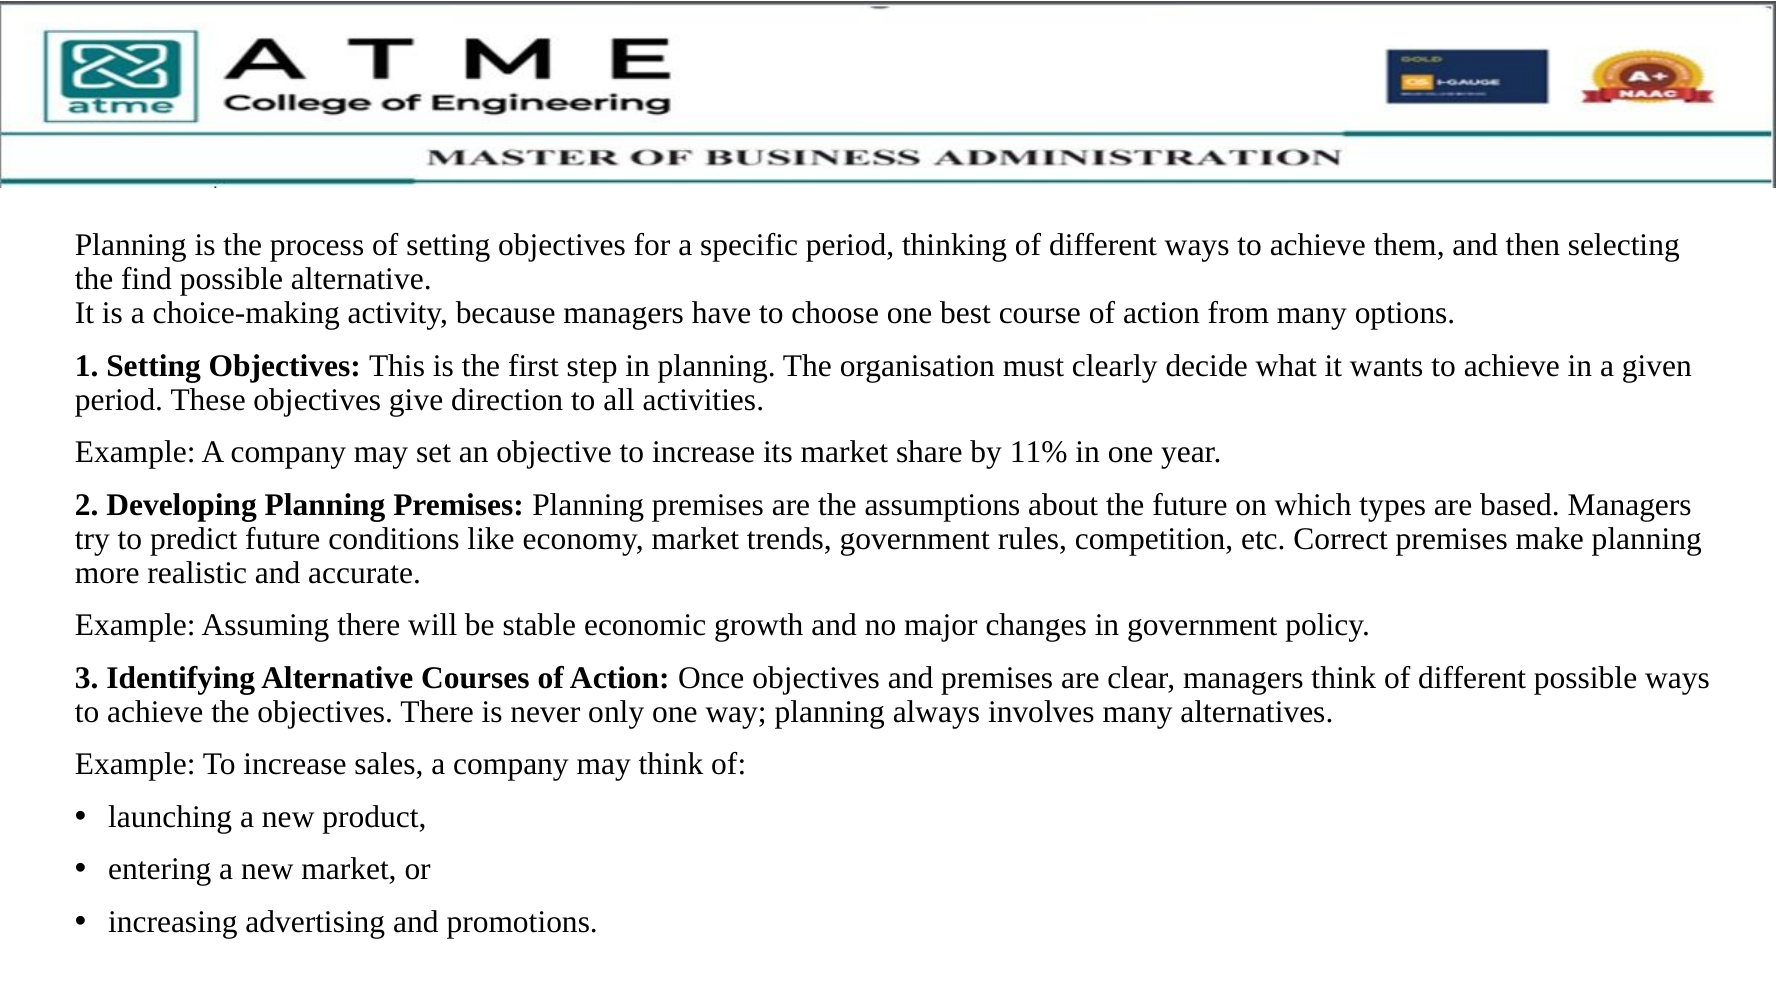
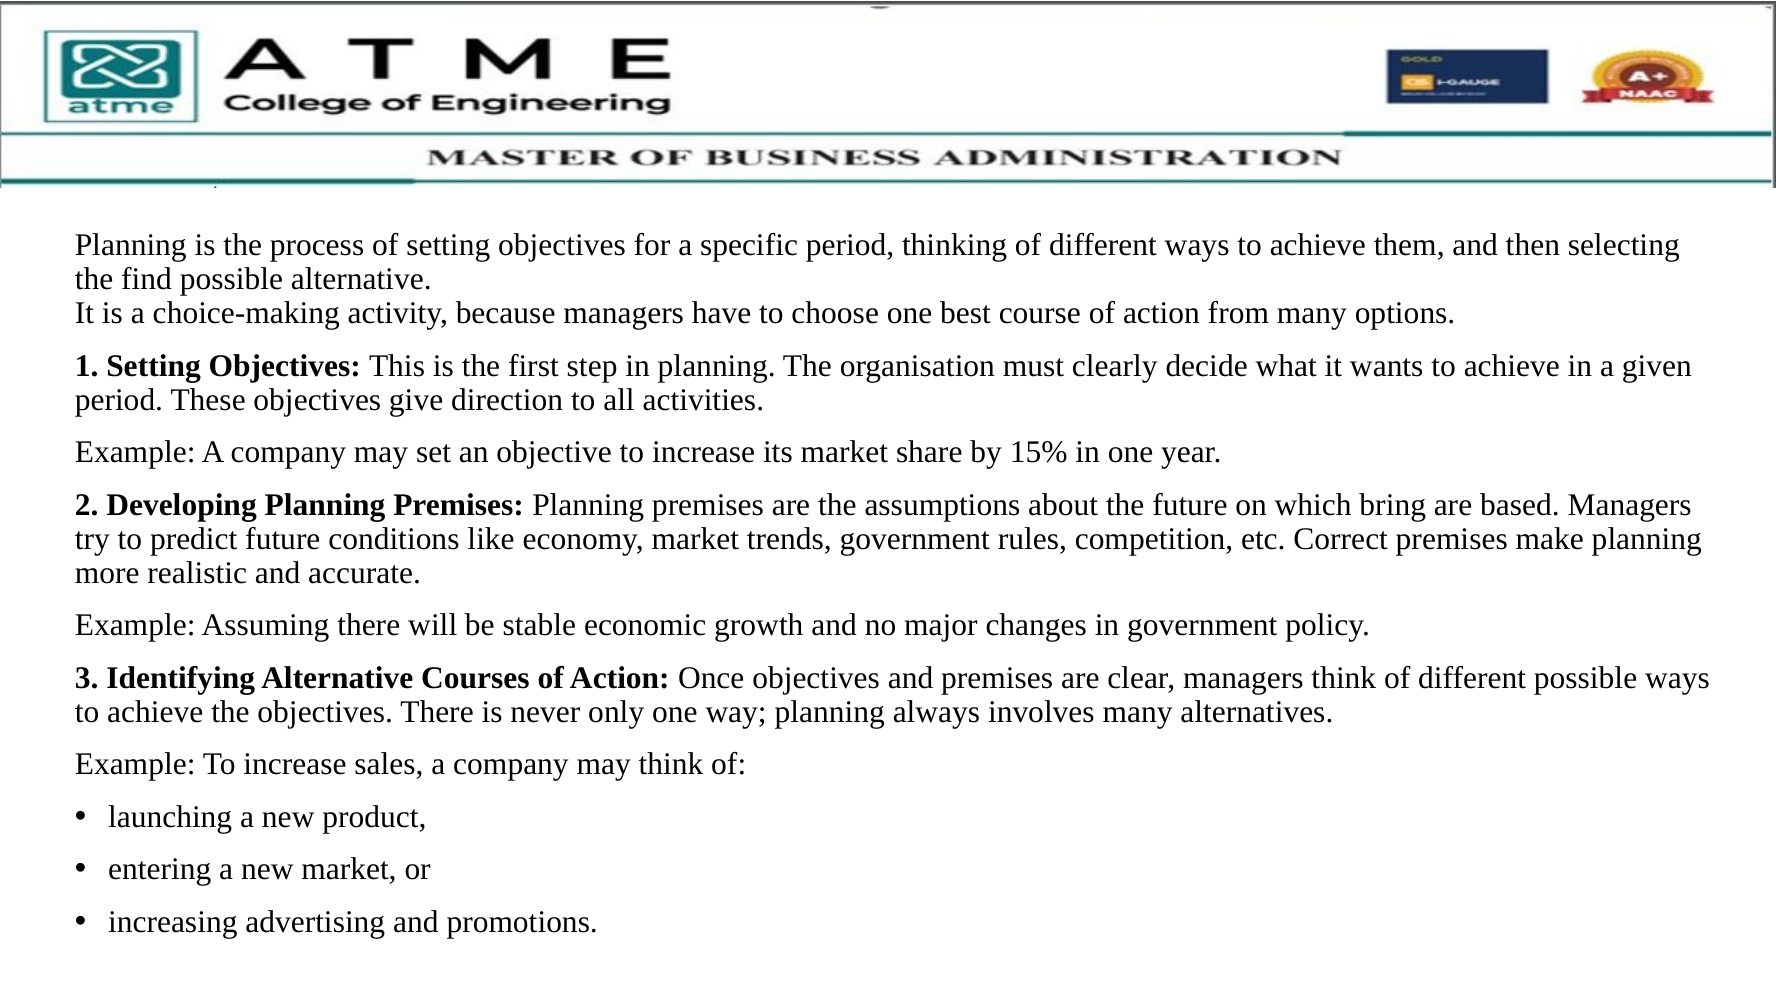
11%: 11% -> 15%
types: types -> bring
